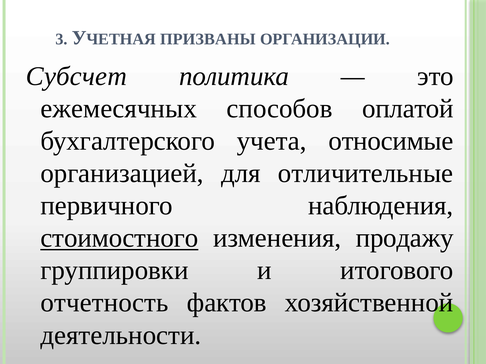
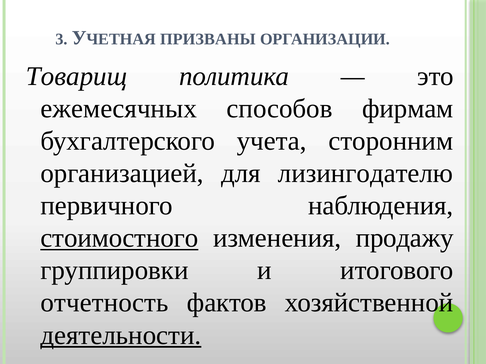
Субсчет: Субсчет -> Товарищ
оплатой: оплатой -> фирмам
относимые: относимые -> сторонним
отличительные: отличительные -> лизингодателю
деятельности underline: none -> present
